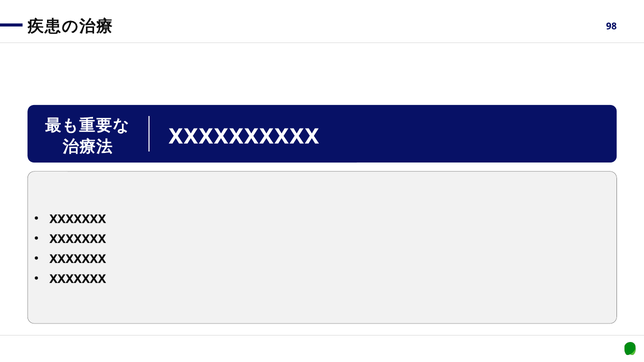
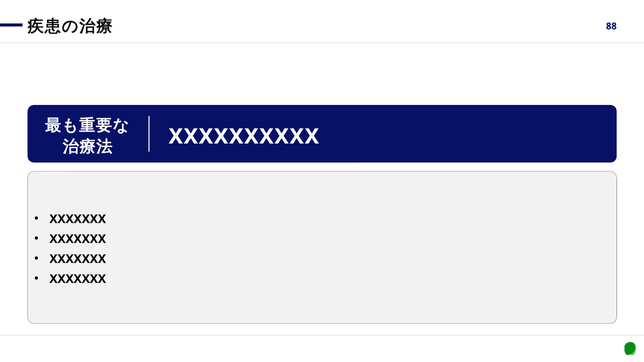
98: 98 -> 88
